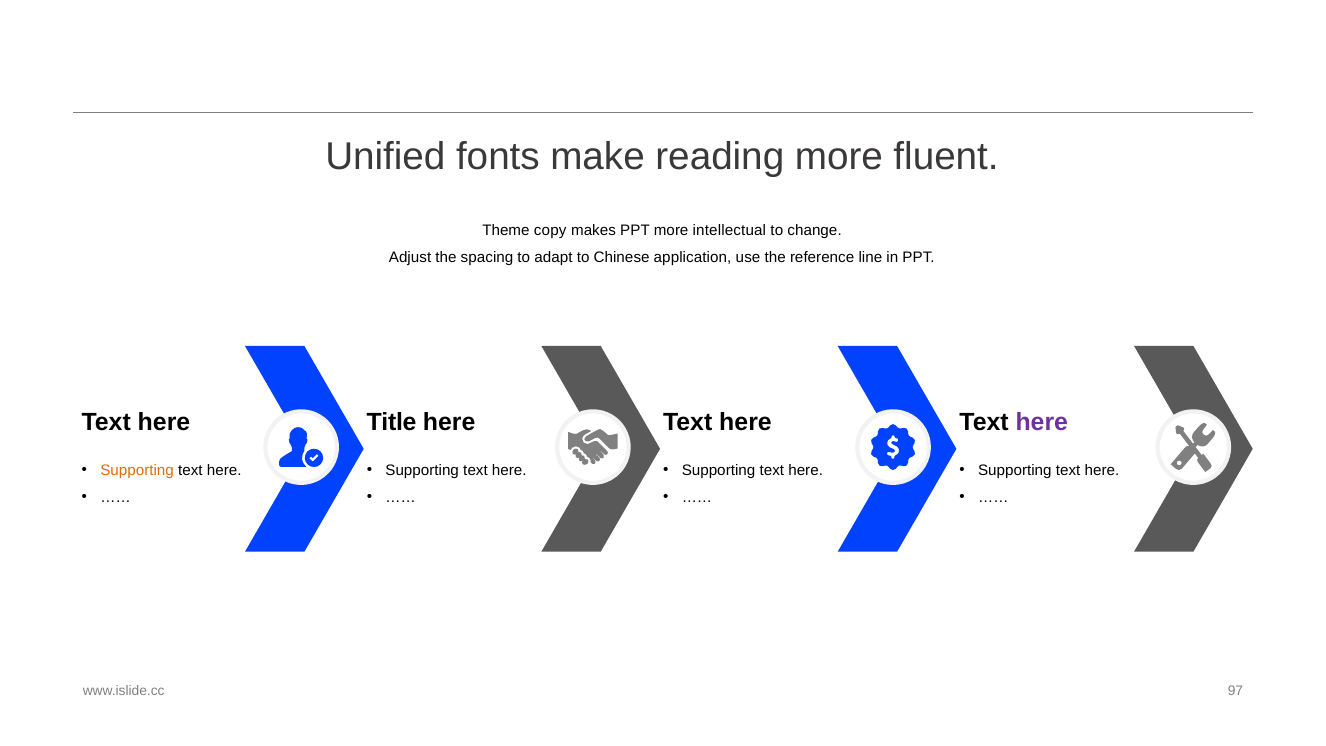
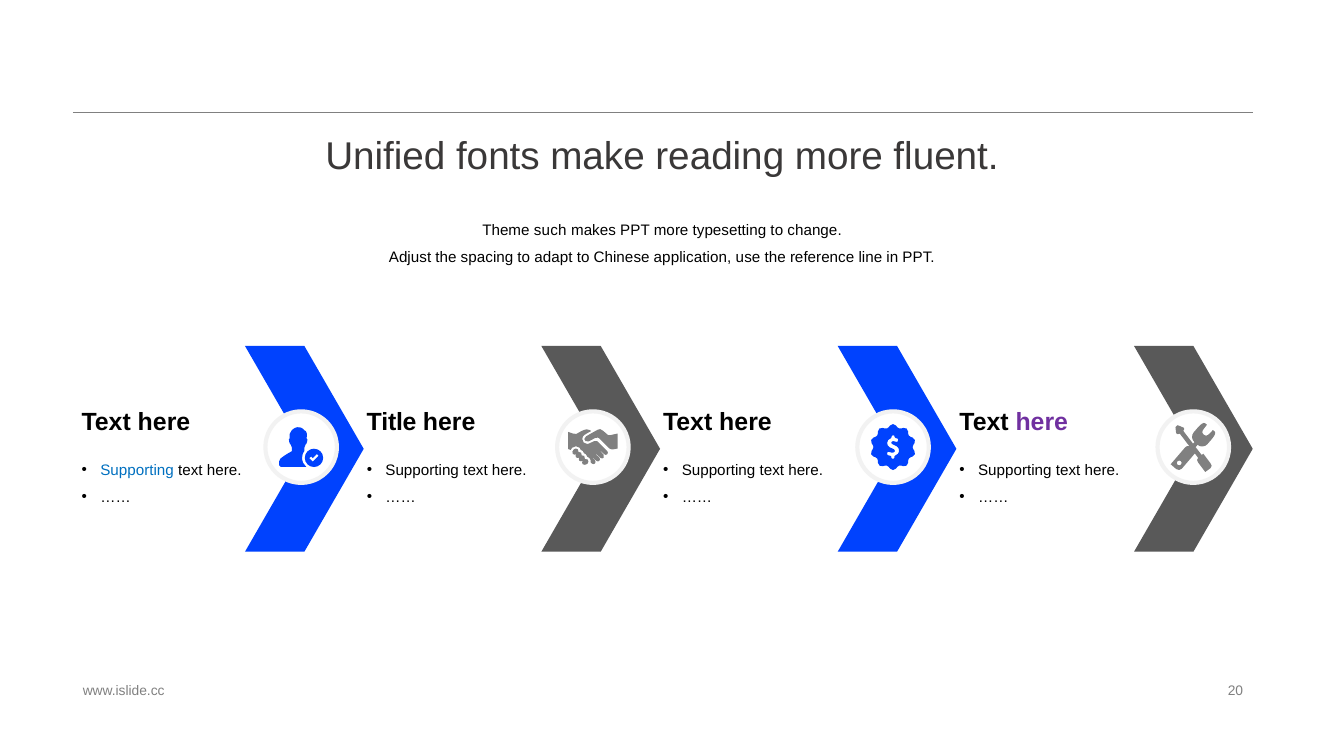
copy: copy -> such
intellectual: intellectual -> typesetting
Supporting at (137, 470) colour: orange -> blue
97: 97 -> 20
